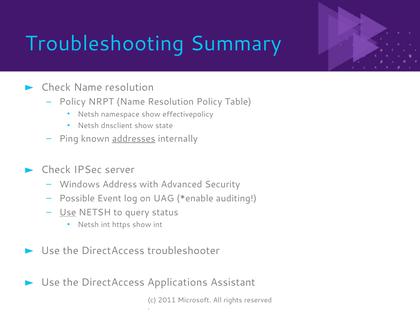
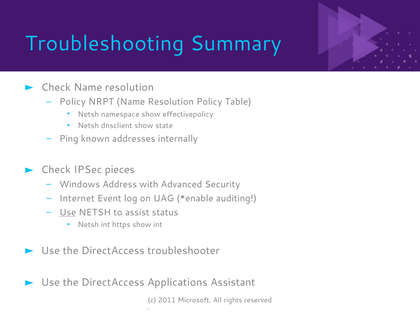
addresses underline: present -> none
server: server -> pieces
Possible: Possible -> Internet
query: query -> assist
